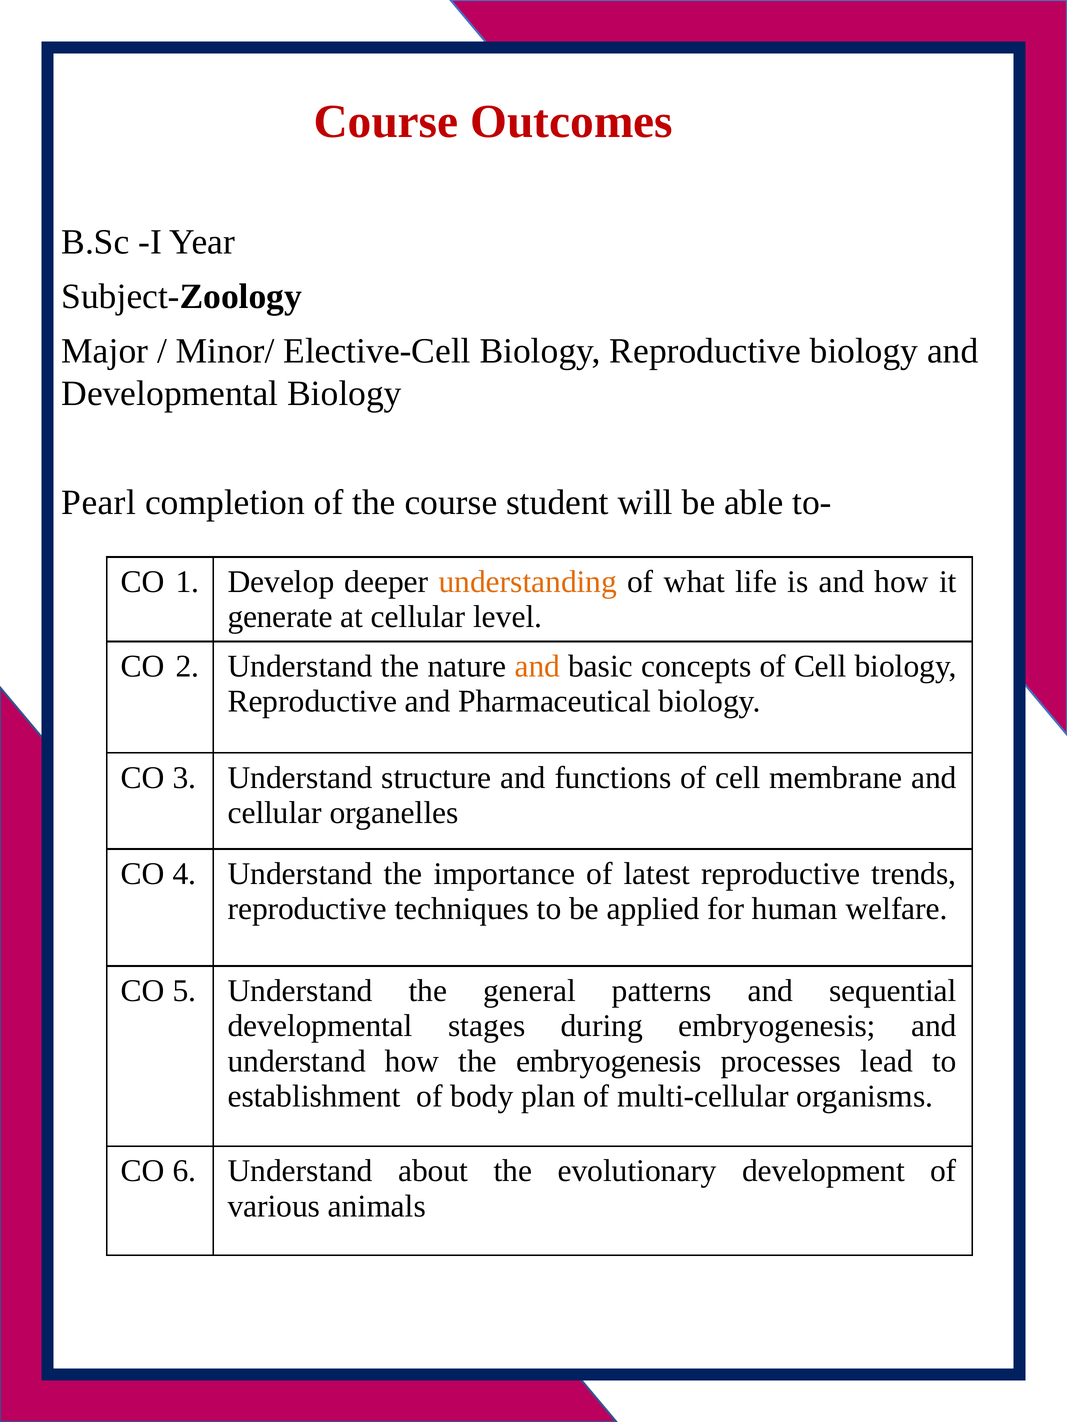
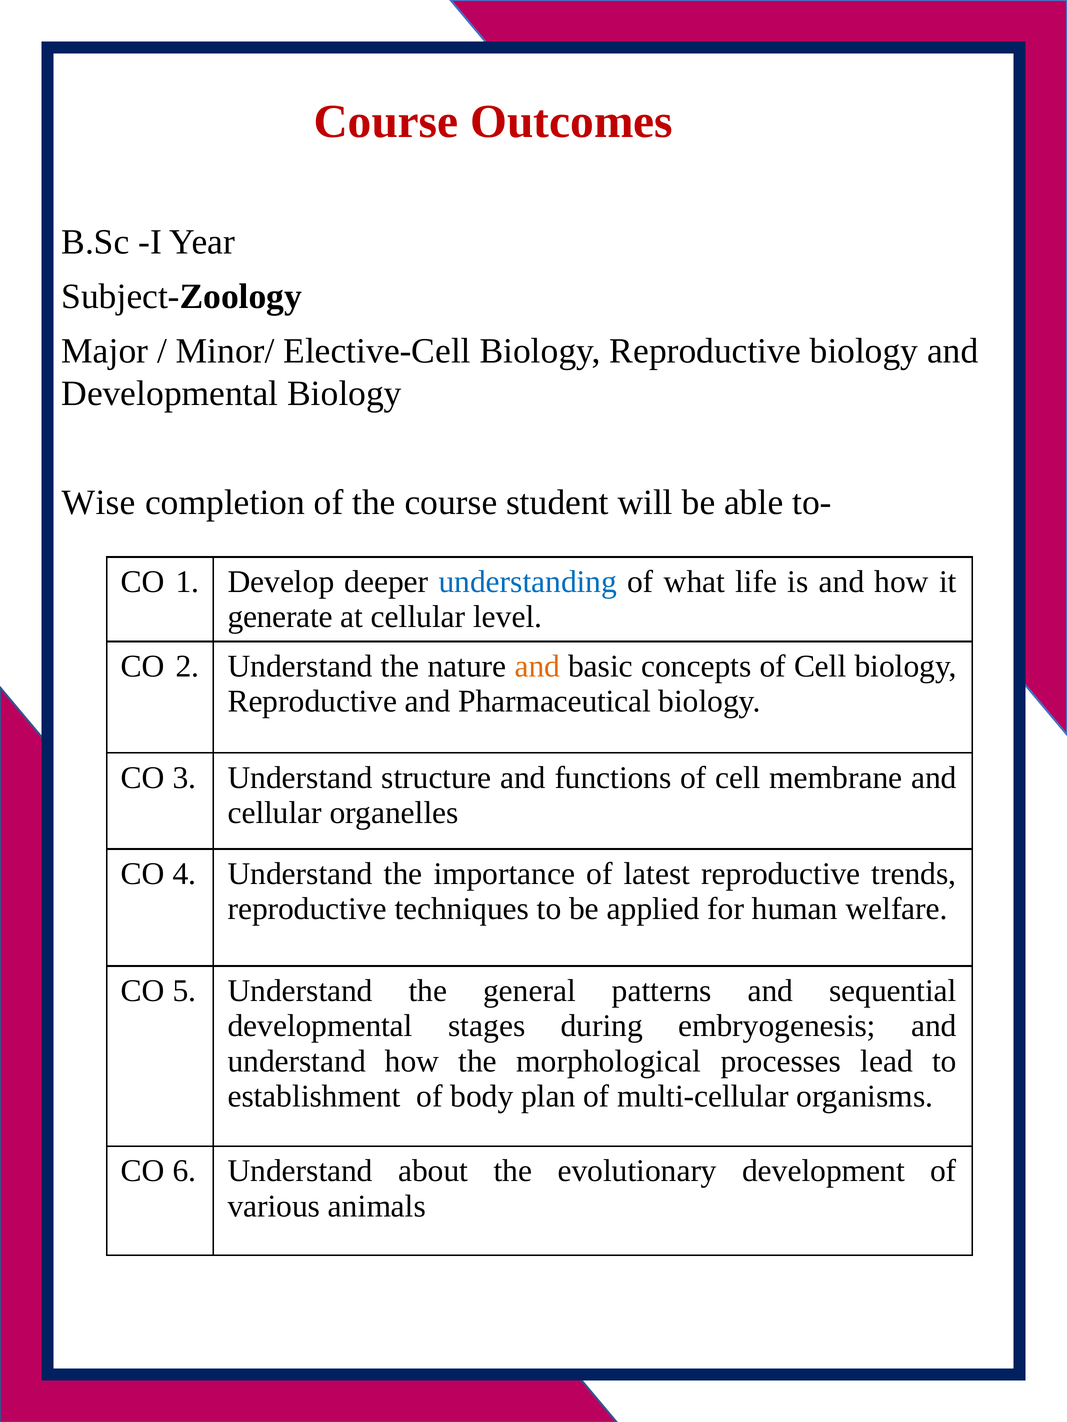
Pearl: Pearl -> Wise
understanding colour: orange -> blue
the embryogenesis: embryogenesis -> morphological
